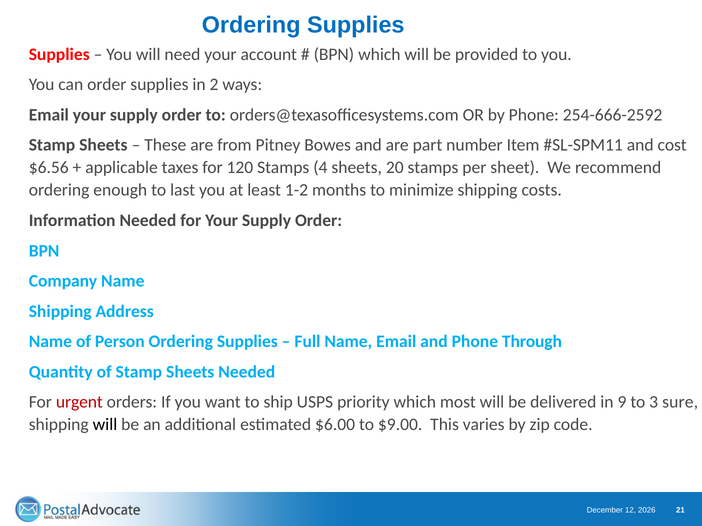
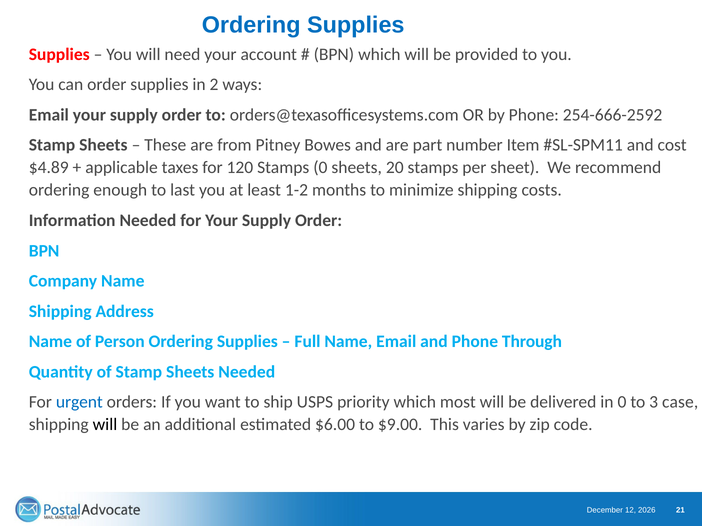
$6.56: $6.56 -> $4.89
Stamps 4: 4 -> 0
urgent colour: red -> blue
in 9: 9 -> 0
sure: sure -> case
